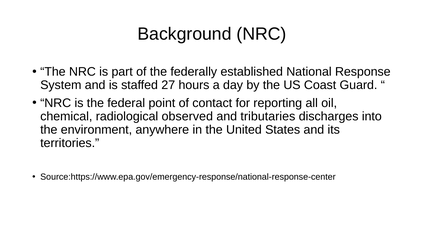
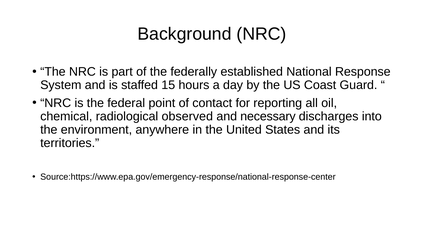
27: 27 -> 15
tributaries: tributaries -> necessary
